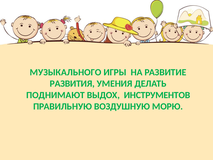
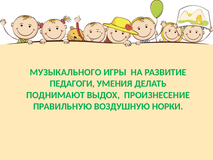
РАЗВИТИЯ: РАЗВИТИЯ -> ПЕДАГОГИ
ИНСТРУМЕНТОВ: ИНСТРУМЕНТОВ -> ПРОИЗНЕСЕНИЕ
МОРЮ: МОРЮ -> НОРКИ
